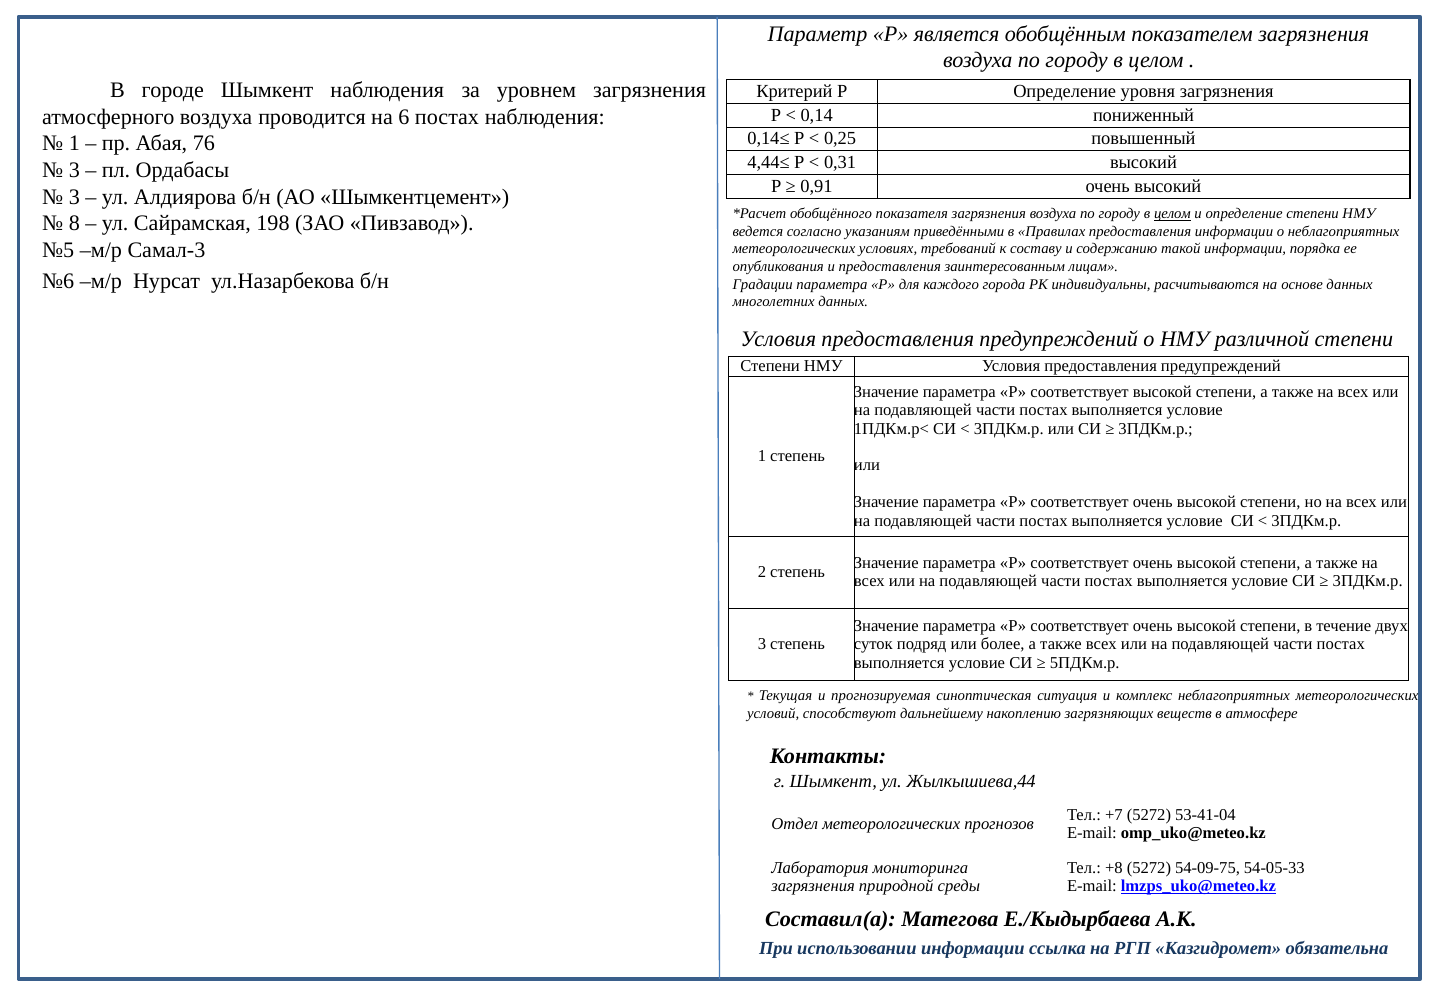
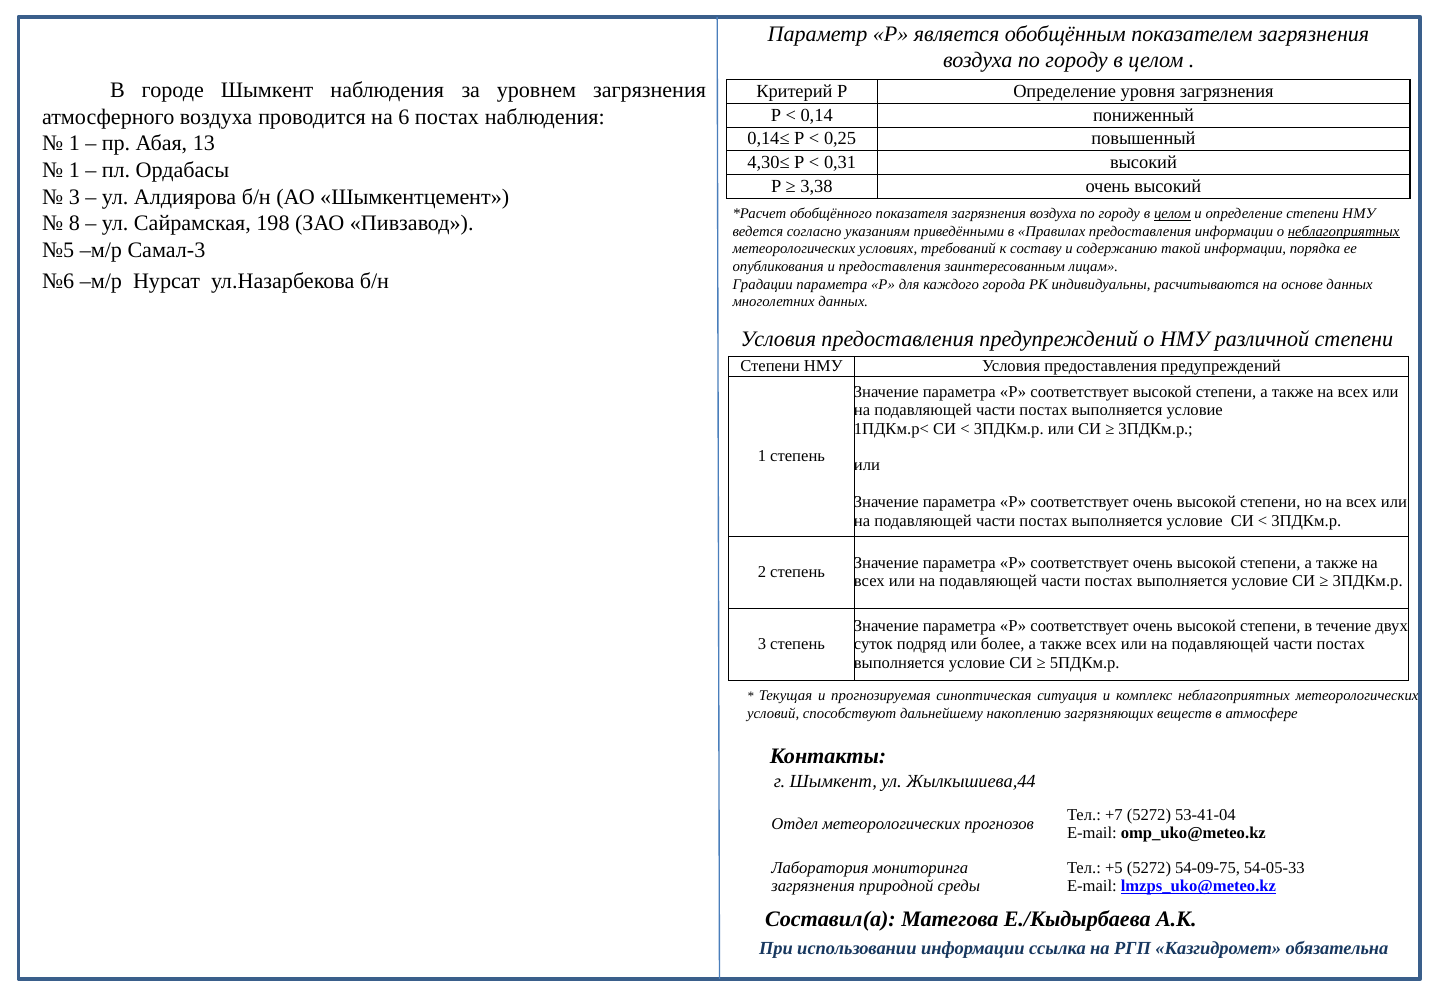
76: 76 -> 13
4,44≤: 4,44≤ -> 4,30≤
3 at (74, 170): 3 -> 1
0,91: 0,91 -> 3,38
неблагоприятных at (1344, 231) underline: none -> present
+8: +8 -> +5
